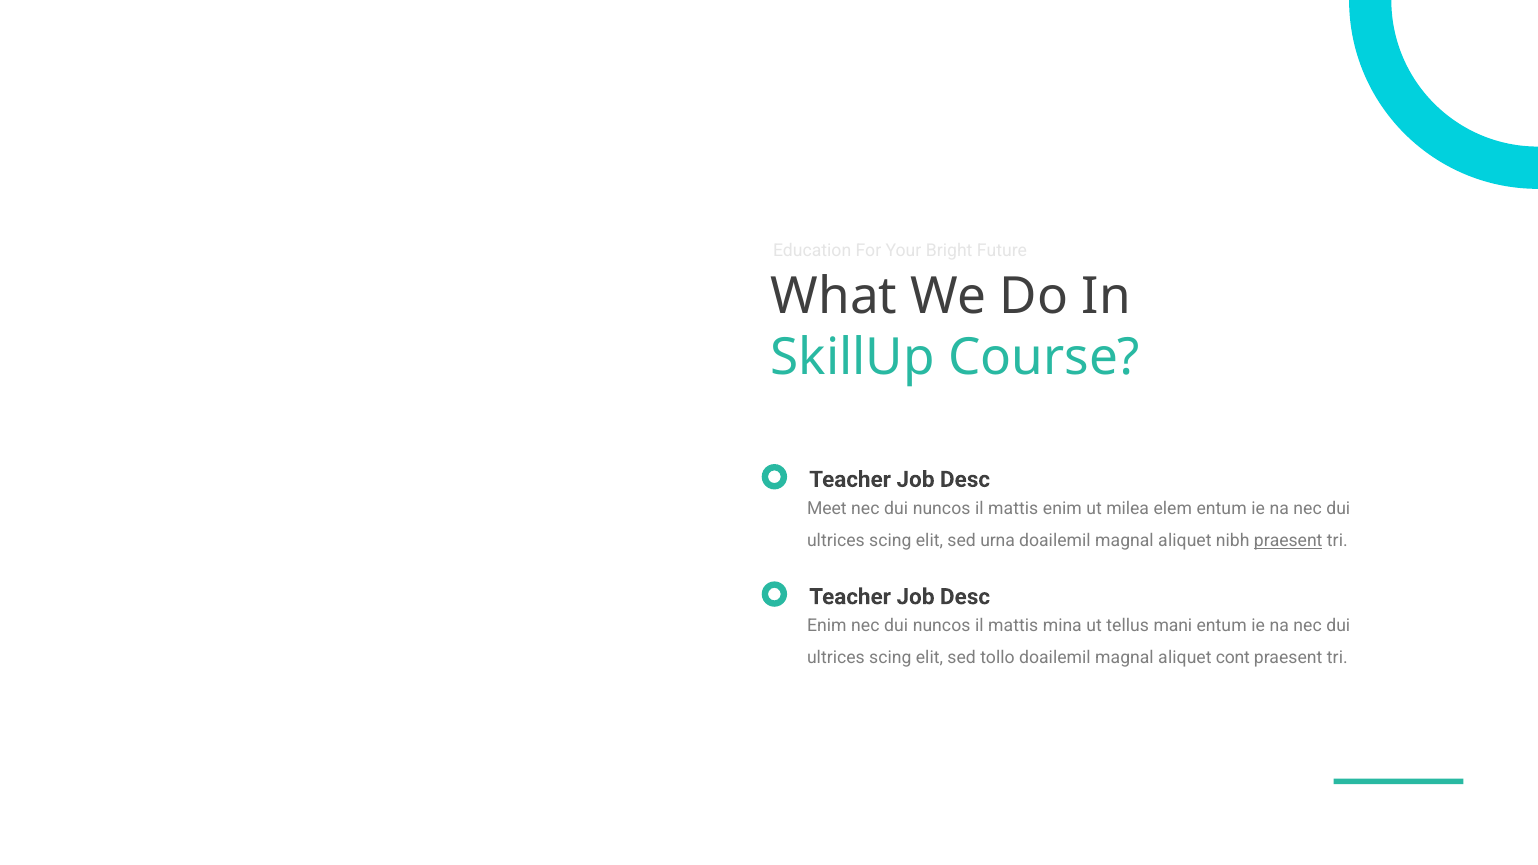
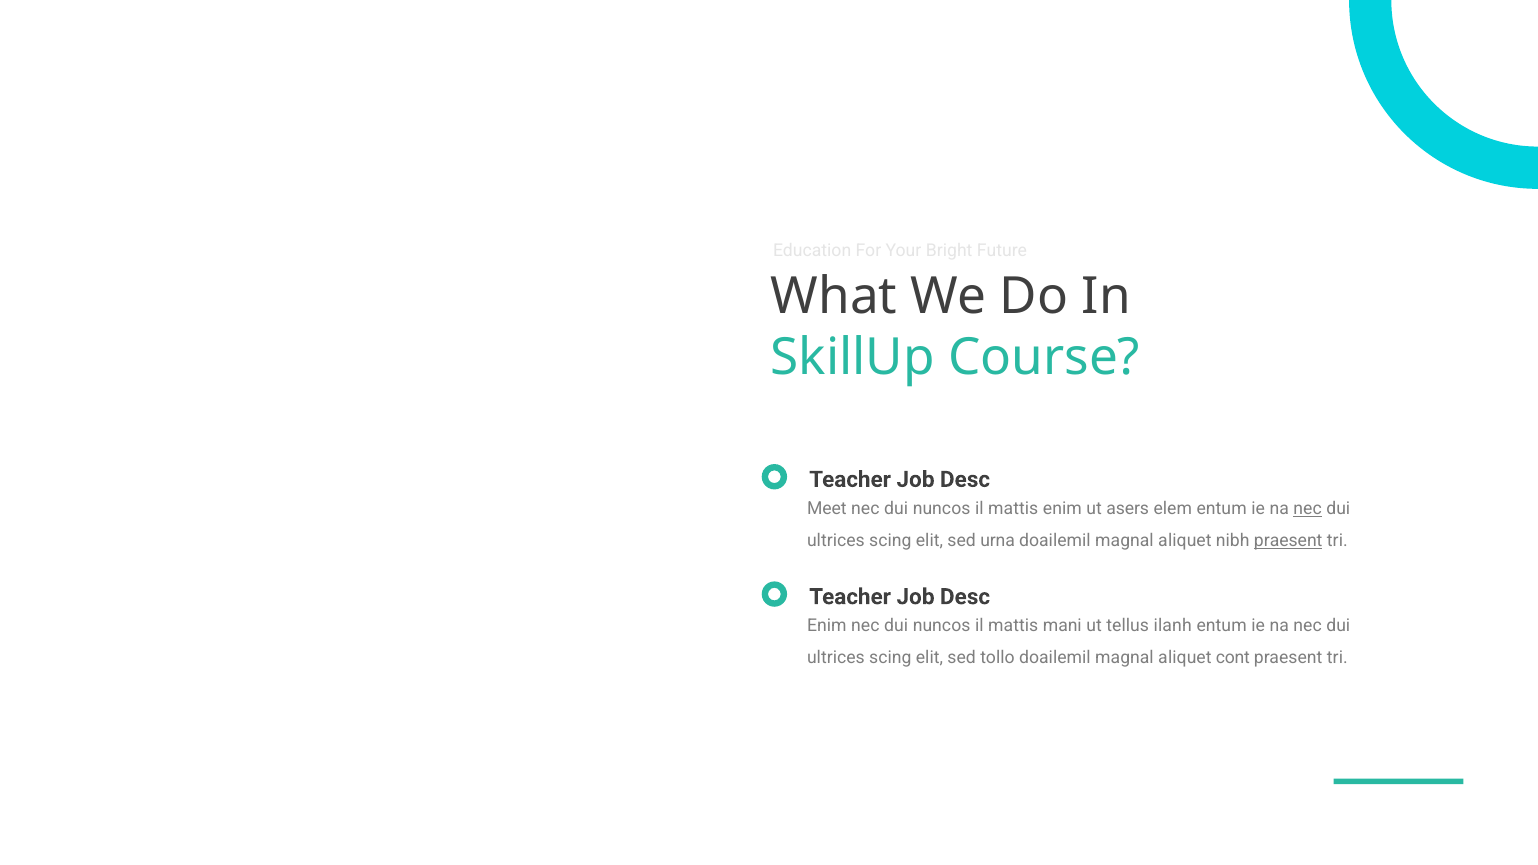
milea: milea -> asers
nec at (1308, 509) underline: none -> present
mina: mina -> mani
mani: mani -> ilanh
